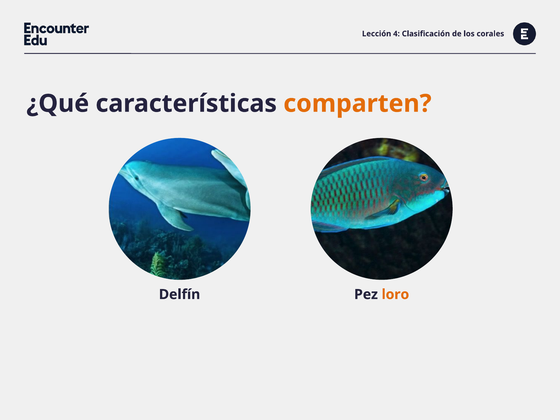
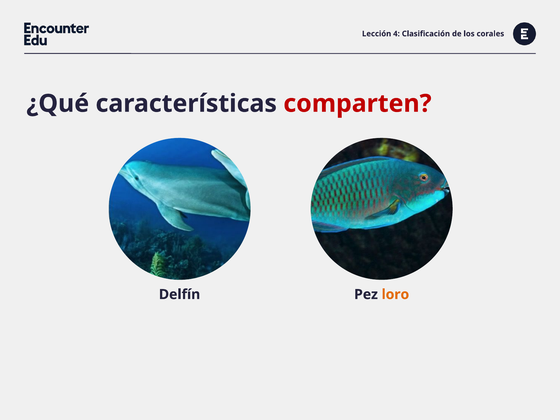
comparten colour: orange -> red
